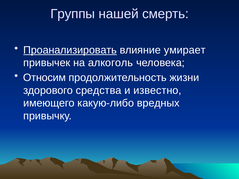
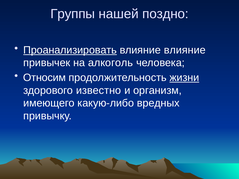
смерть: смерть -> поздно
влияние умирает: умирает -> влияние
жизни underline: none -> present
средства: средства -> известно
известно: известно -> организм
